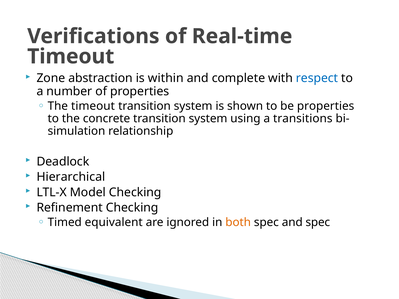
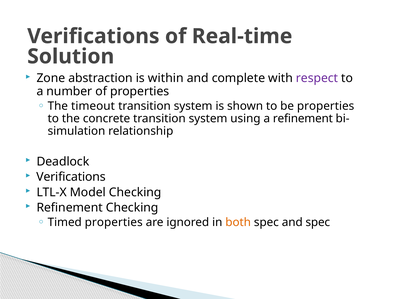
Timeout at (71, 56): Timeout -> Solution
respect colour: blue -> purple
a transitions: transitions -> refinement
Hierarchical at (71, 177): Hierarchical -> Verifications
Timed equivalent: equivalent -> properties
